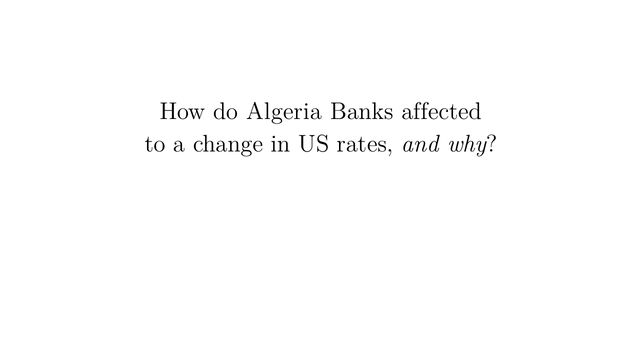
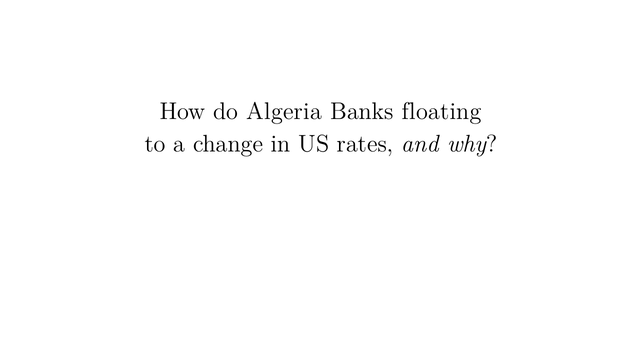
affected: affected -> floating
